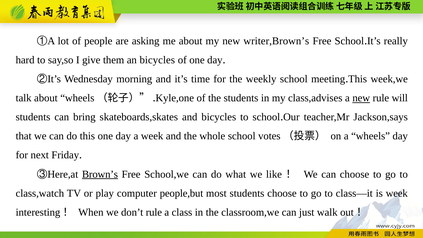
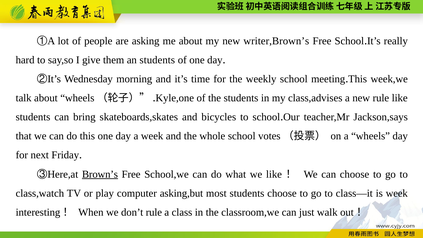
an bicycles: bicycles -> students
new at (361, 98) underline: present -> none
rule will: will -> like
people,but: people,but -> asking,but
